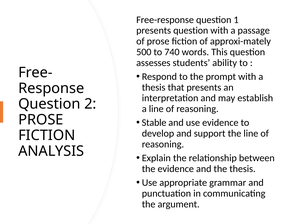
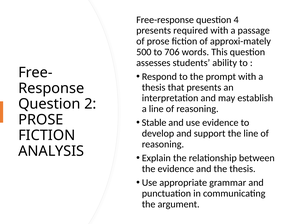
1: 1 -> 4
presents question: question -> required
740: 740 -> 706
